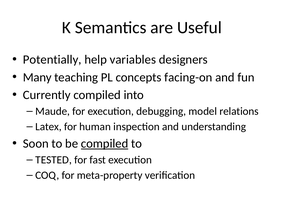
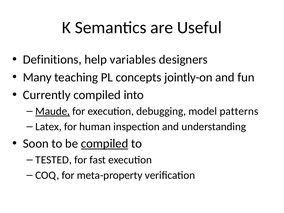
Potentially: Potentially -> Definitions
facing-on: facing-on -> jointly-on
Maude underline: none -> present
relations: relations -> patterns
